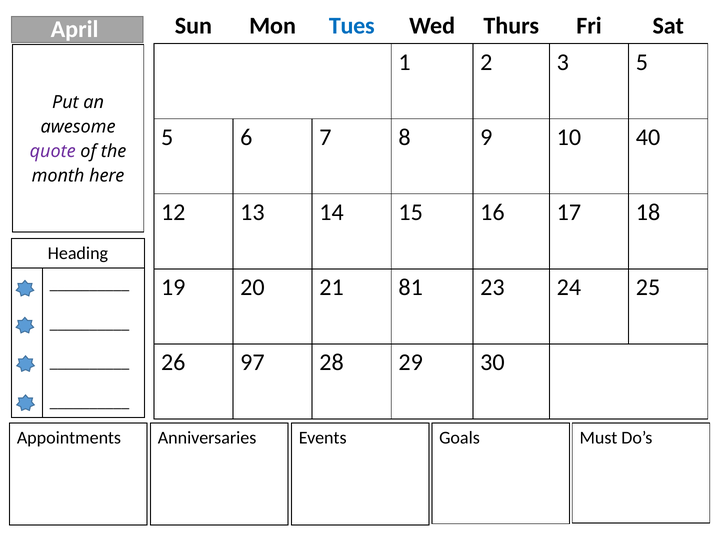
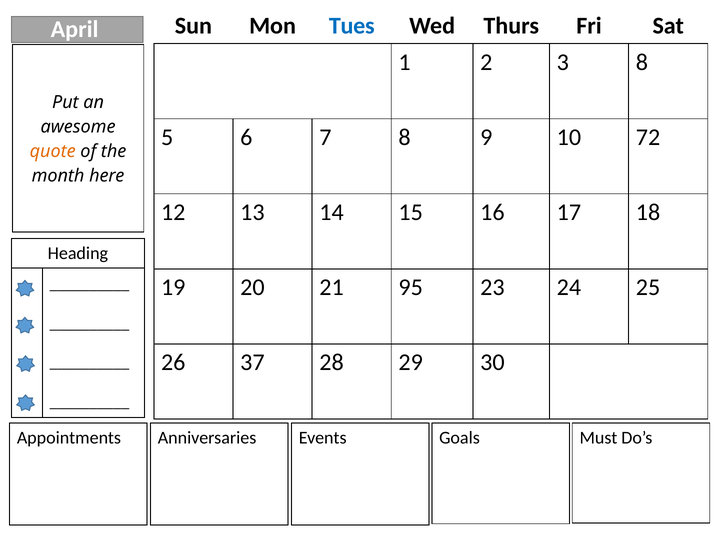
3 5: 5 -> 8
40: 40 -> 72
quote colour: purple -> orange
81: 81 -> 95
97: 97 -> 37
